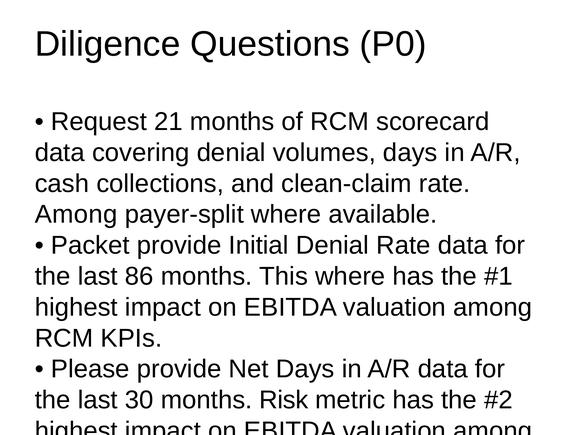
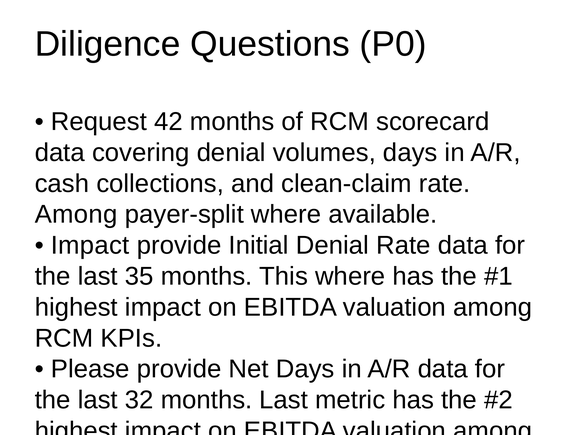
21: 21 -> 42
Packet at (90, 245): Packet -> Impact
86: 86 -> 35
30: 30 -> 32
months Risk: Risk -> Last
